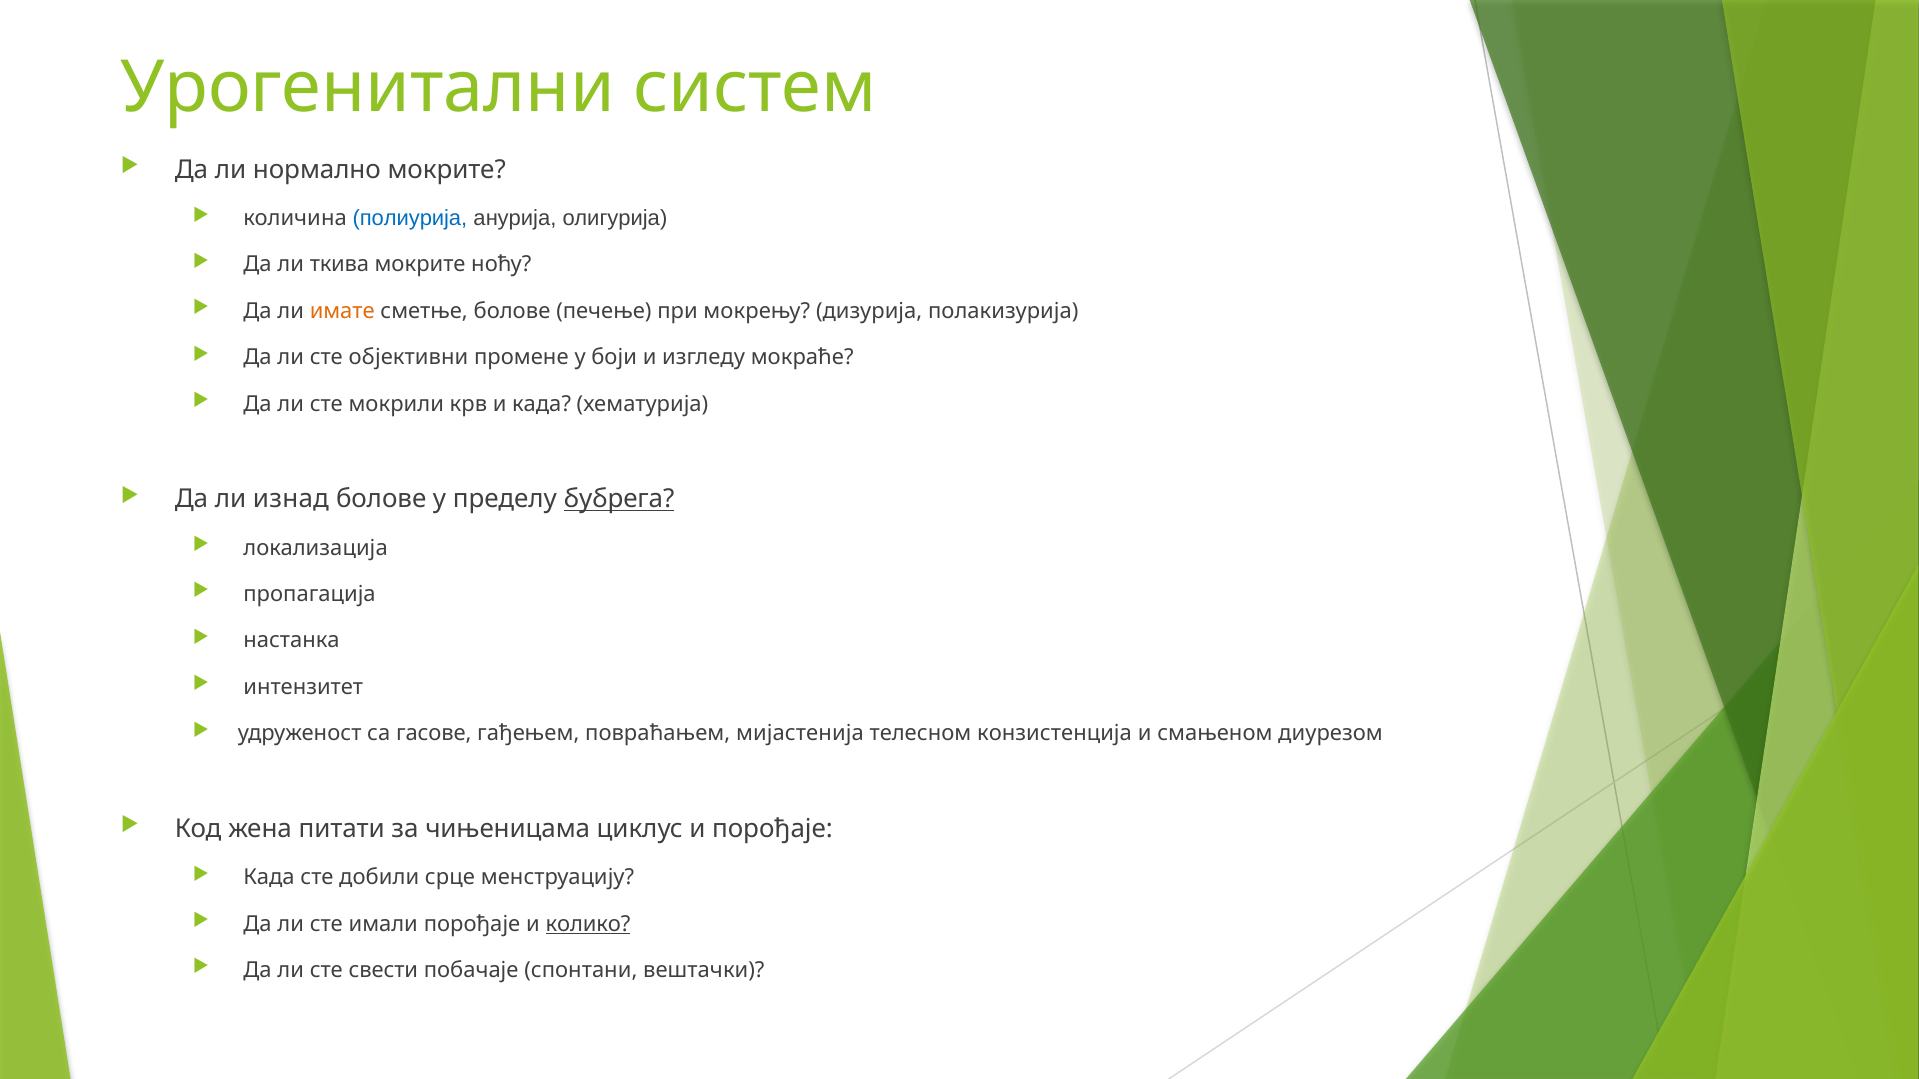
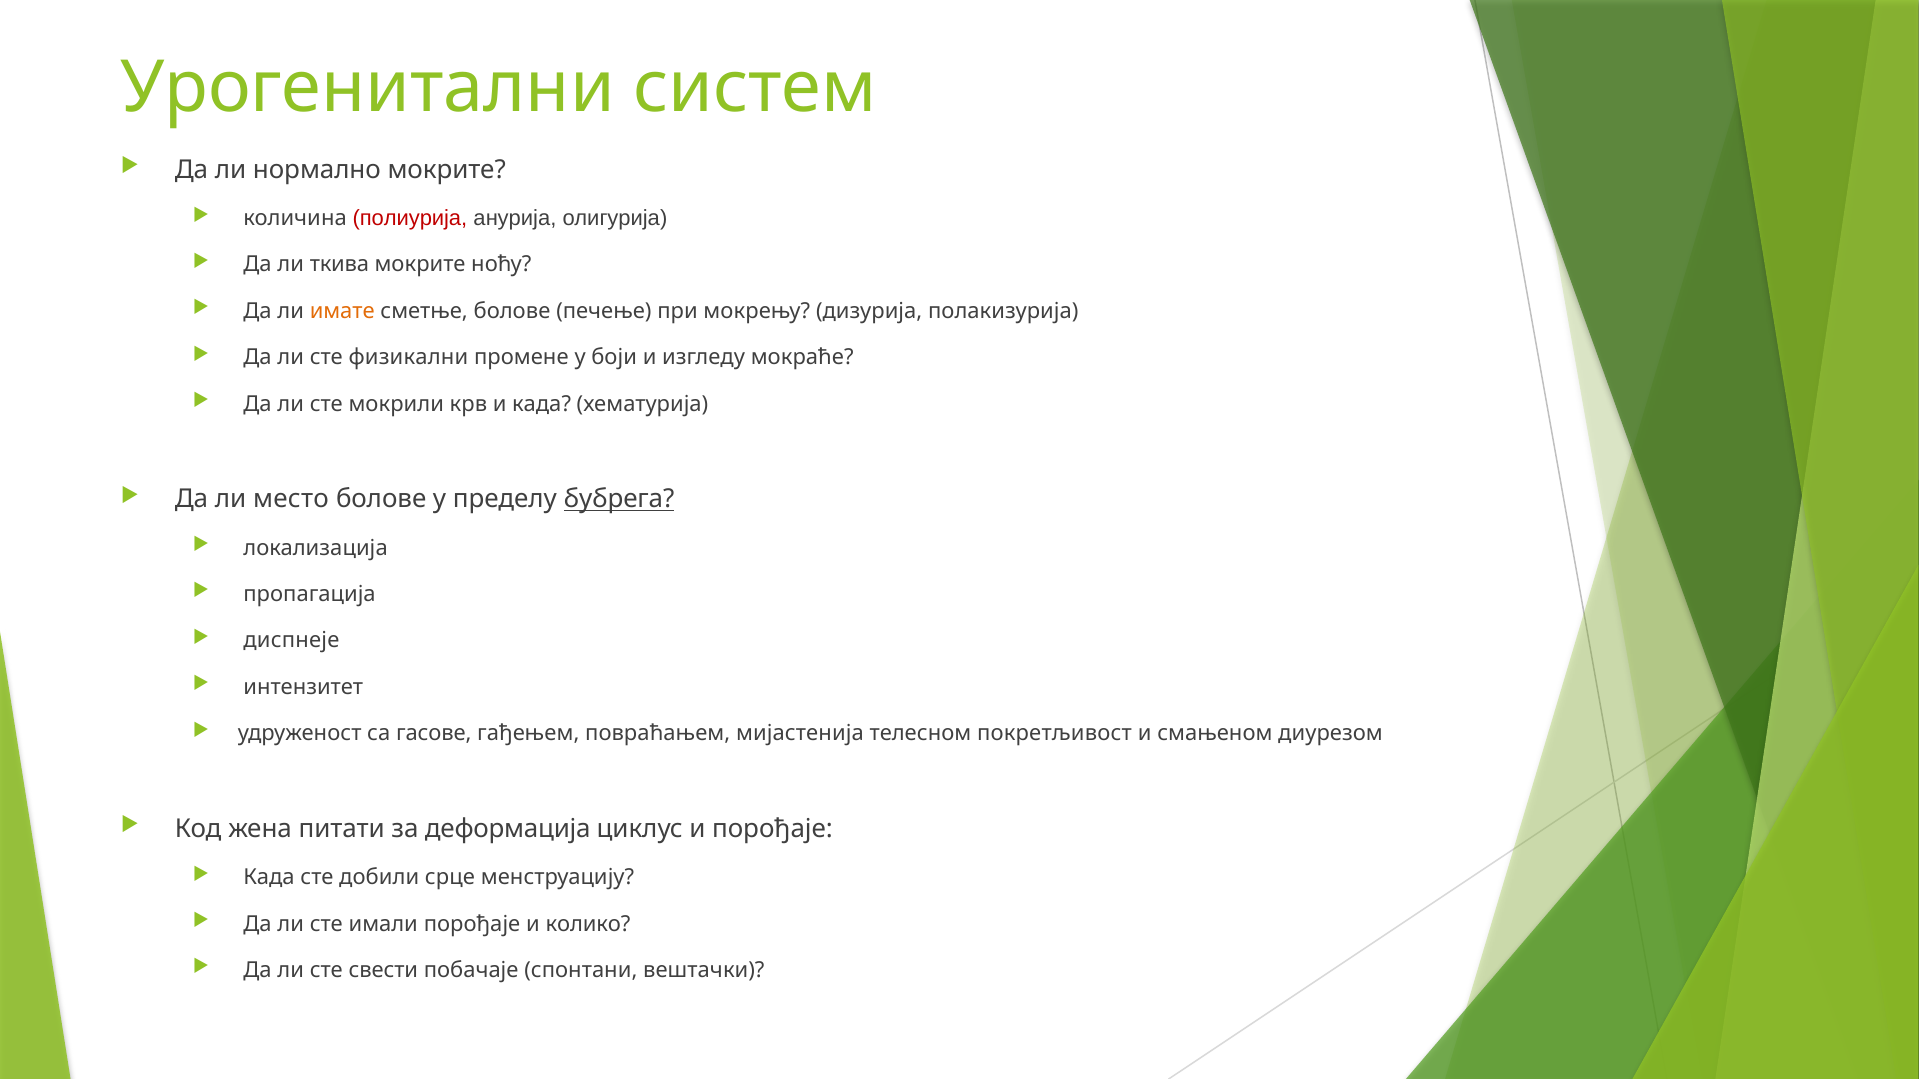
полиурија colour: blue -> red
објективни: објективни -> физикални
изнад: изнад -> место
настанка: настанка -> диспнеје
конзистенција: конзистенција -> покретљивост
чињеницама: чињеницама -> деформација
колико underline: present -> none
